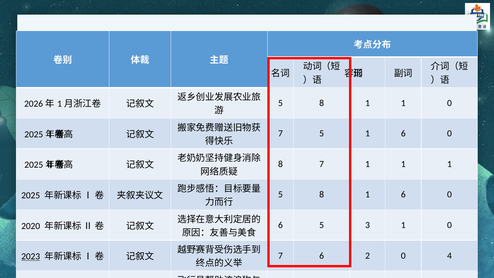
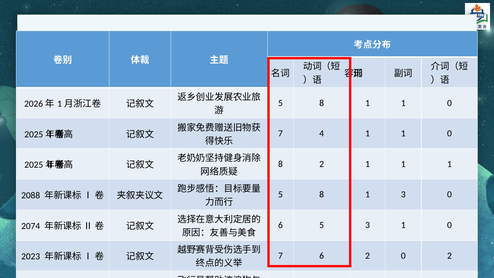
7 5: 5 -> 4
6 at (403, 133): 6 -> 1
8 7: 7 -> 2
8 1 6: 6 -> 3
2025: 2025 -> 2088
2020: 2020 -> 2074
0 4: 4 -> 2
2023 at (31, 256) underline: present -> none
